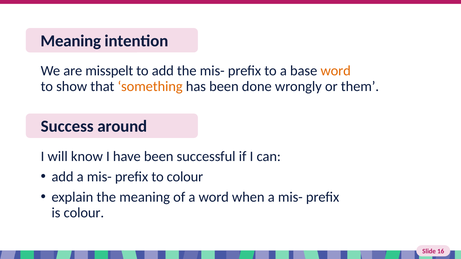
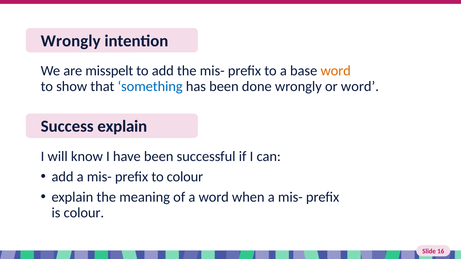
Meaning at (71, 41): Meaning -> Wrongly
something colour: orange -> blue
or them: them -> word
Success around: around -> explain
